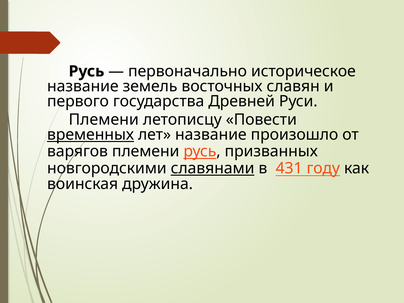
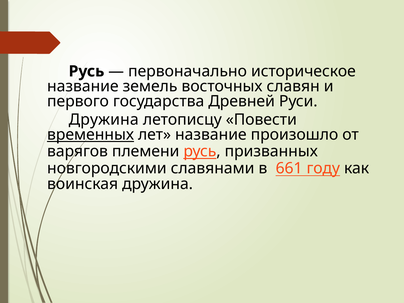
Племени at (104, 120): Племени -> Дружина
славянами underline: present -> none
431: 431 -> 661
